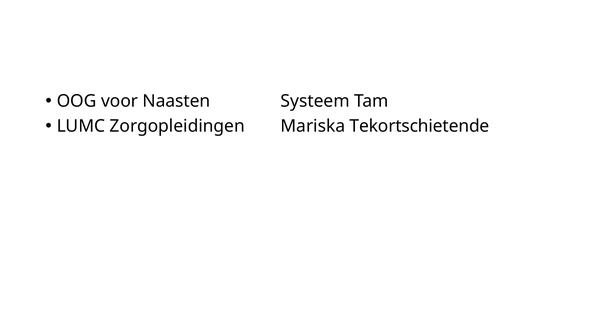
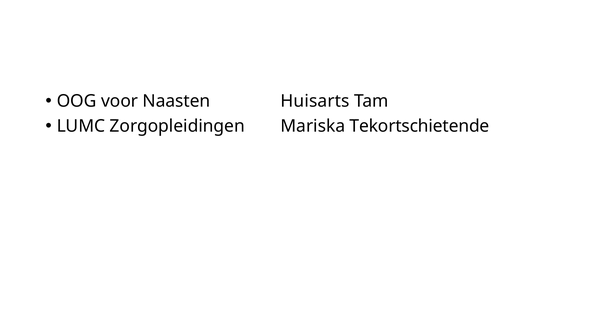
Systeem: Systeem -> Huisarts
